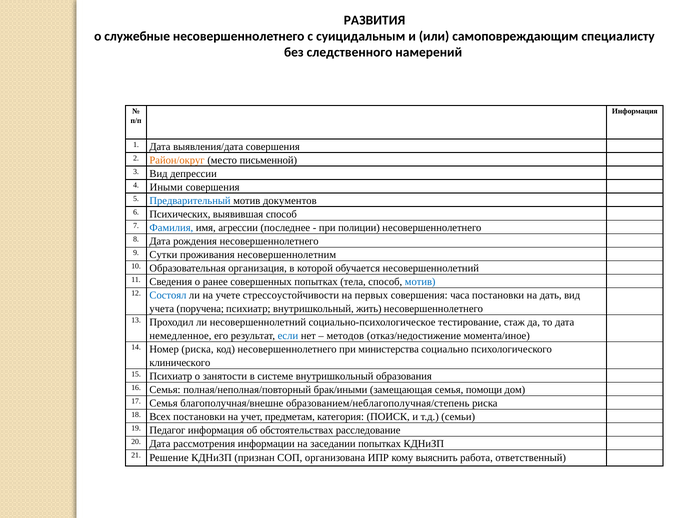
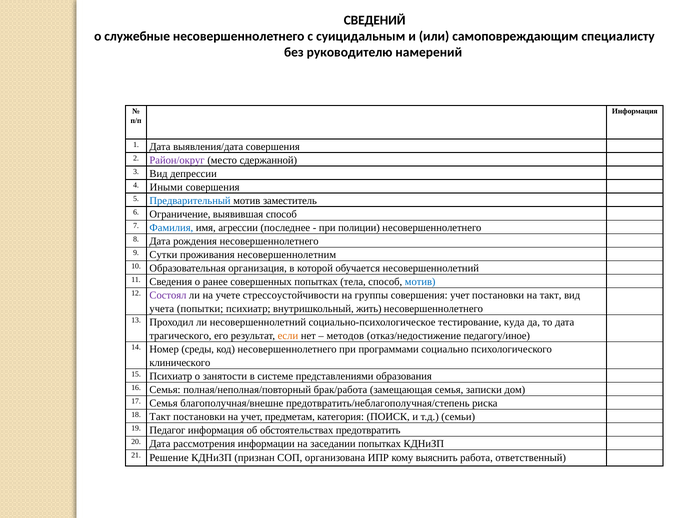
РАЗВИТИЯ: РАЗВИТИЯ -> СВЕДЕНИЙ
следственного: следственного -> руководителю
Район/округ colour: orange -> purple
письменной: письменной -> сдержанной
документов: документов -> заместитель
Психических: Психических -> Ограничение
Состоял colour: blue -> purple
первых: первых -> группы
совершения часа: часа -> учет
на дать: дать -> такт
поручена: поручена -> попытки
стаж: стаж -> куда
немедленное: немедленное -> трагического
если colour: blue -> orange
момента/иное: момента/иное -> педагогу/иное
Номер риска: риска -> среды
министерства: министерства -> программами
системе внутришкольный: внутришкольный -> представлениями
брак/иными: брак/иными -> брак/работа
помощи: помощи -> записки
образованием/неблагополучная/степень: образованием/неблагополучная/степень -> предотвратить/неблагополучная/степень
18 Всех: Всех -> Такт
расследование: расследование -> предотвратить
